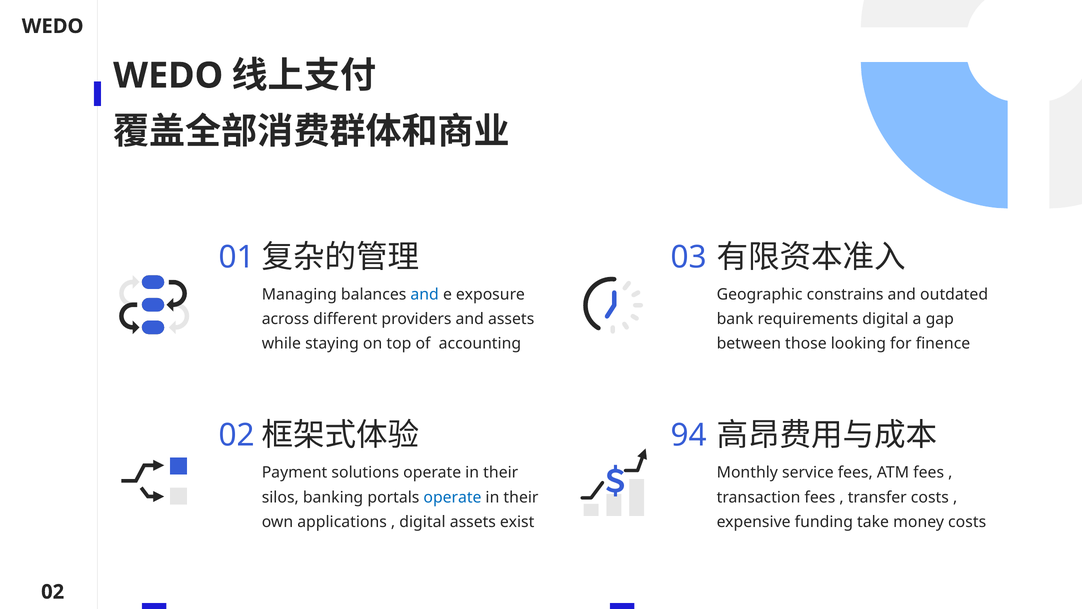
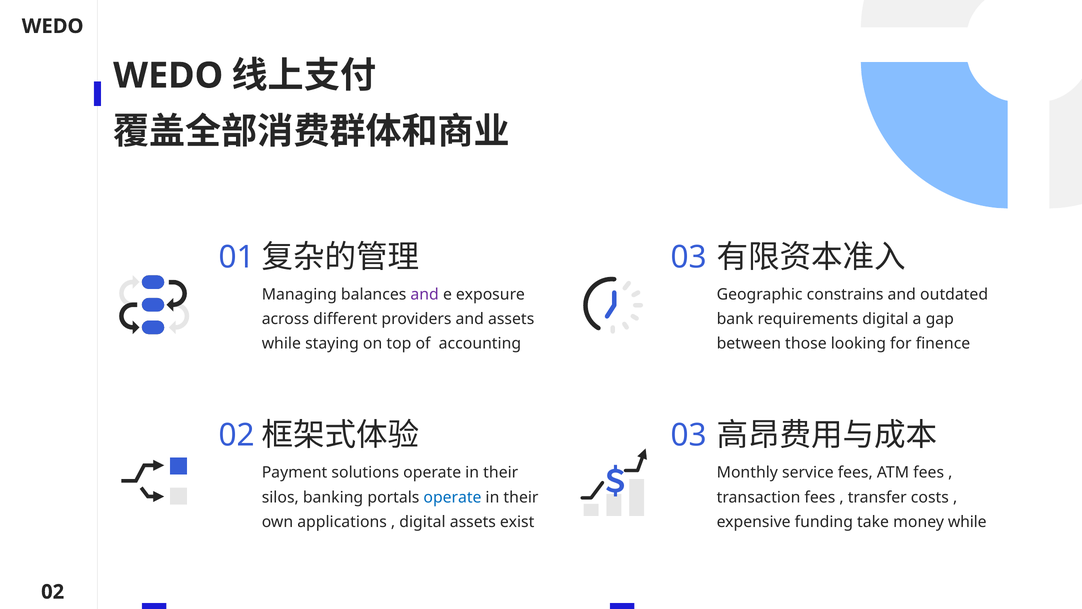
and at (425, 294) colour: blue -> purple
02 94: 94 -> 03
money costs: costs -> while
